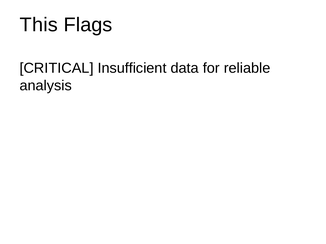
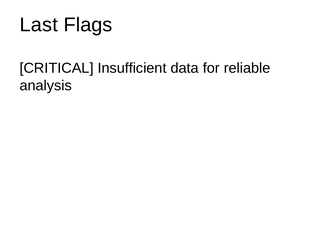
This: This -> Last
